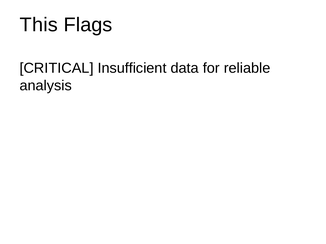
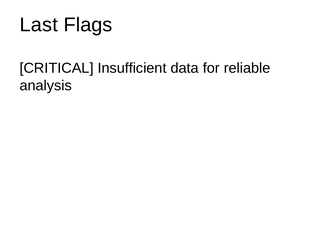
This: This -> Last
